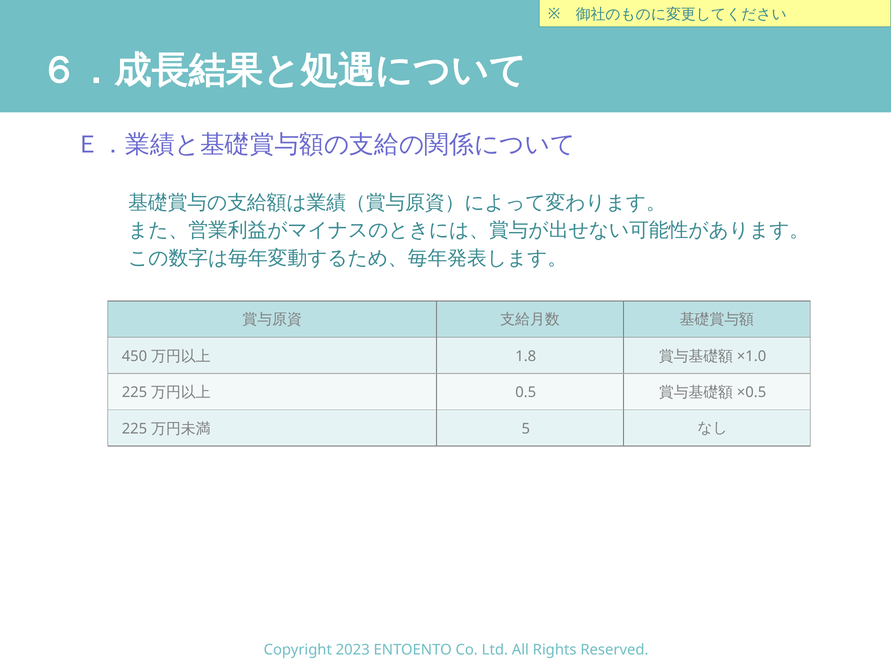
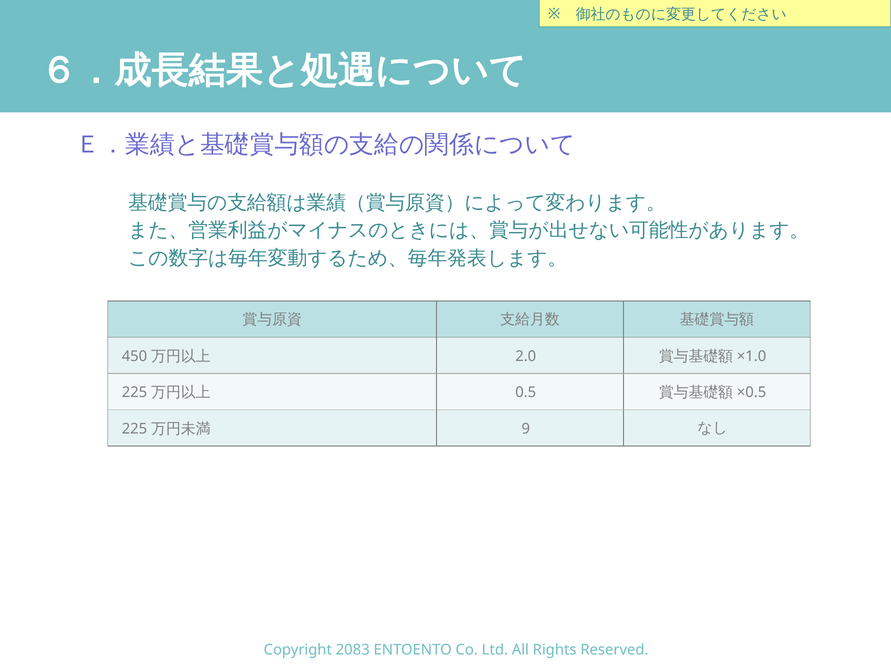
1.8: 1.8 -> 2.0
5: 5 -> 9
2023: 2023 -> 2083
